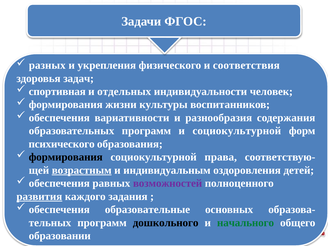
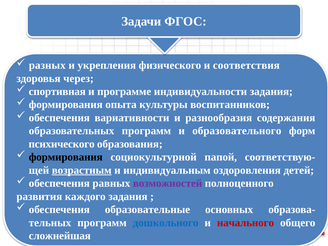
задач: задач -> через
отдельных: отдельных -> программе
индивидуальности человек: человек -> задания
жизни: жизни -> опыта
и социокультурной: социокультурной -> образовательного
права: права -> папой
развития underline: present -> none
дошкольного colour: black -> blue
начального colour: green -> red
образовании: образовании -> сложнейшая
